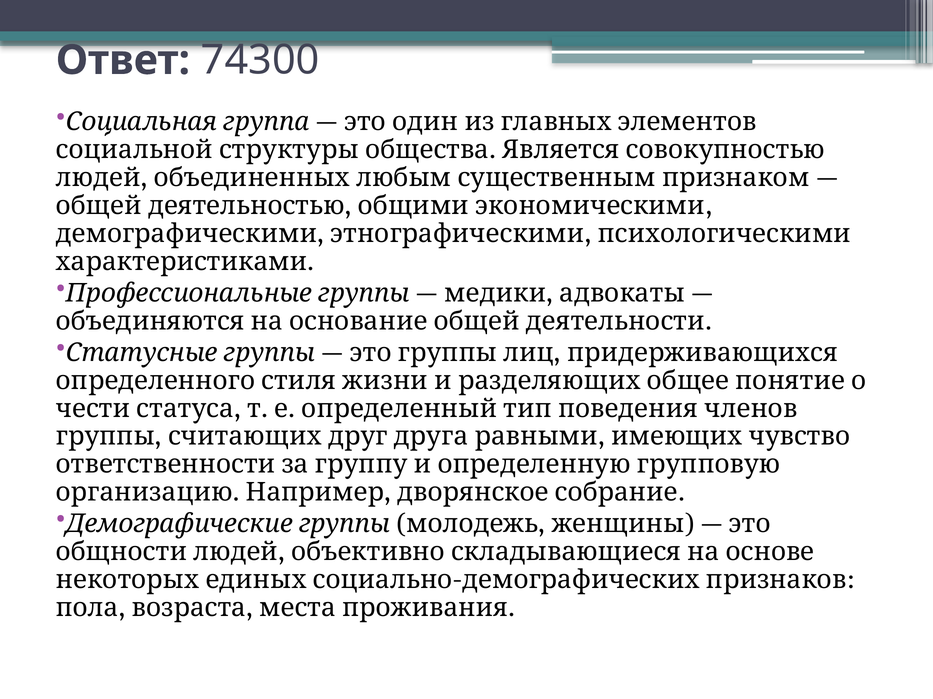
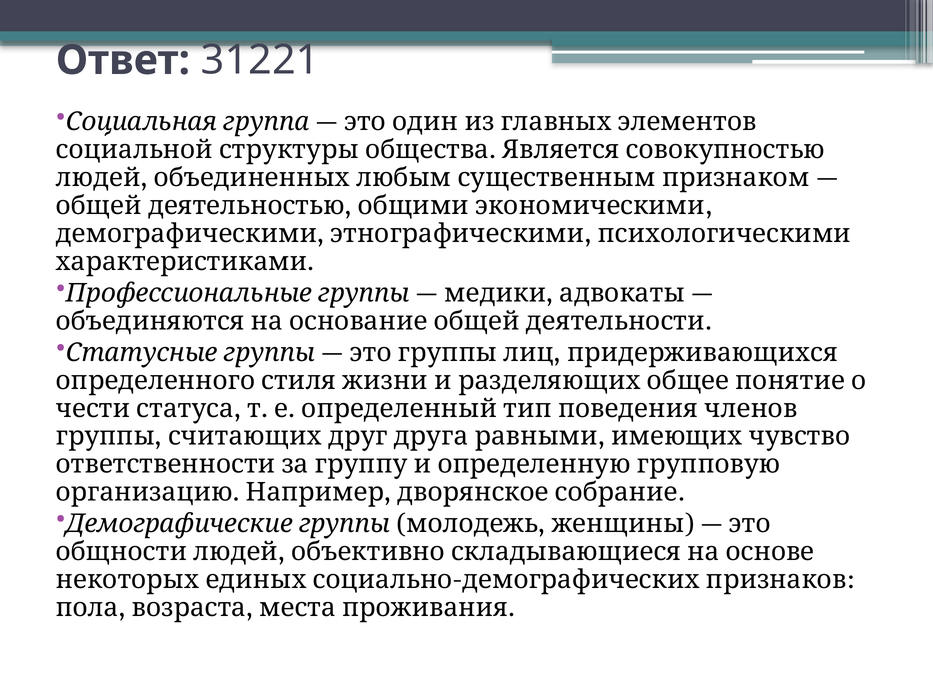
74300: 74300 -> 31221
